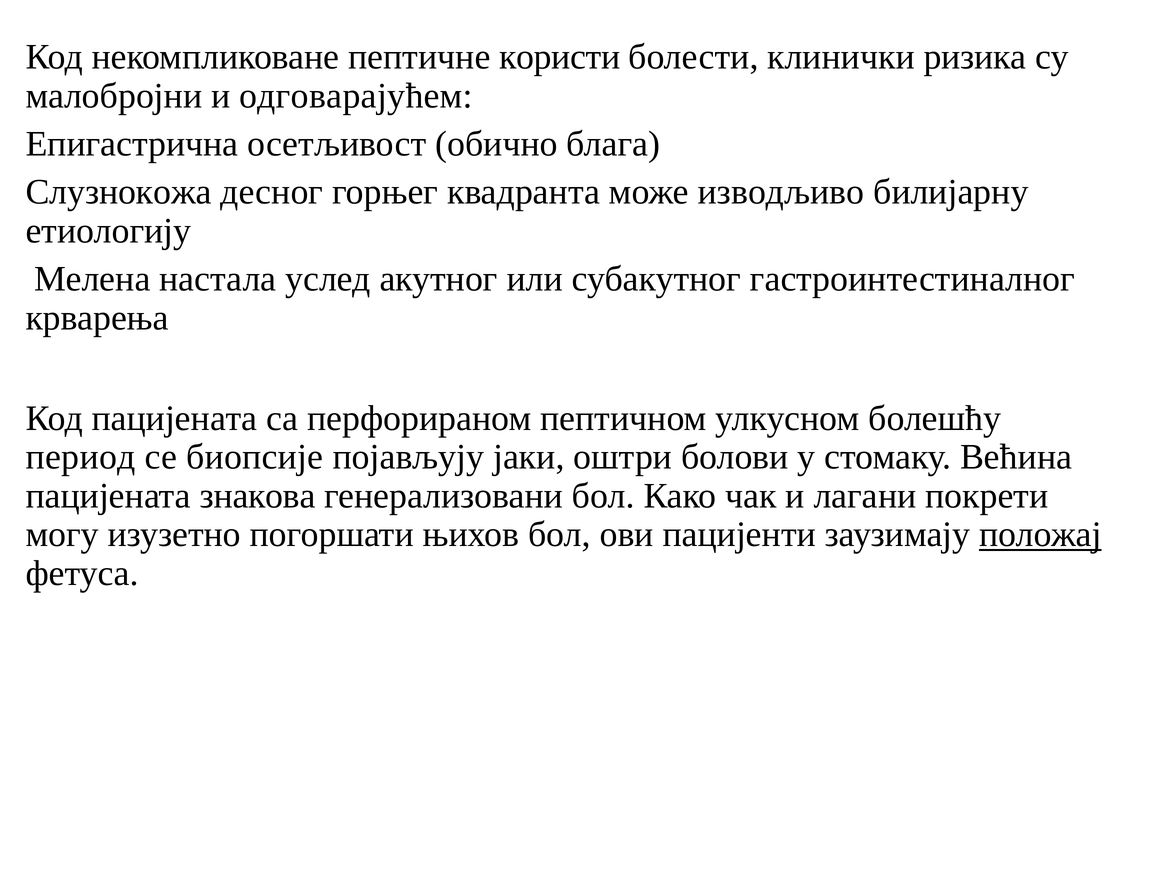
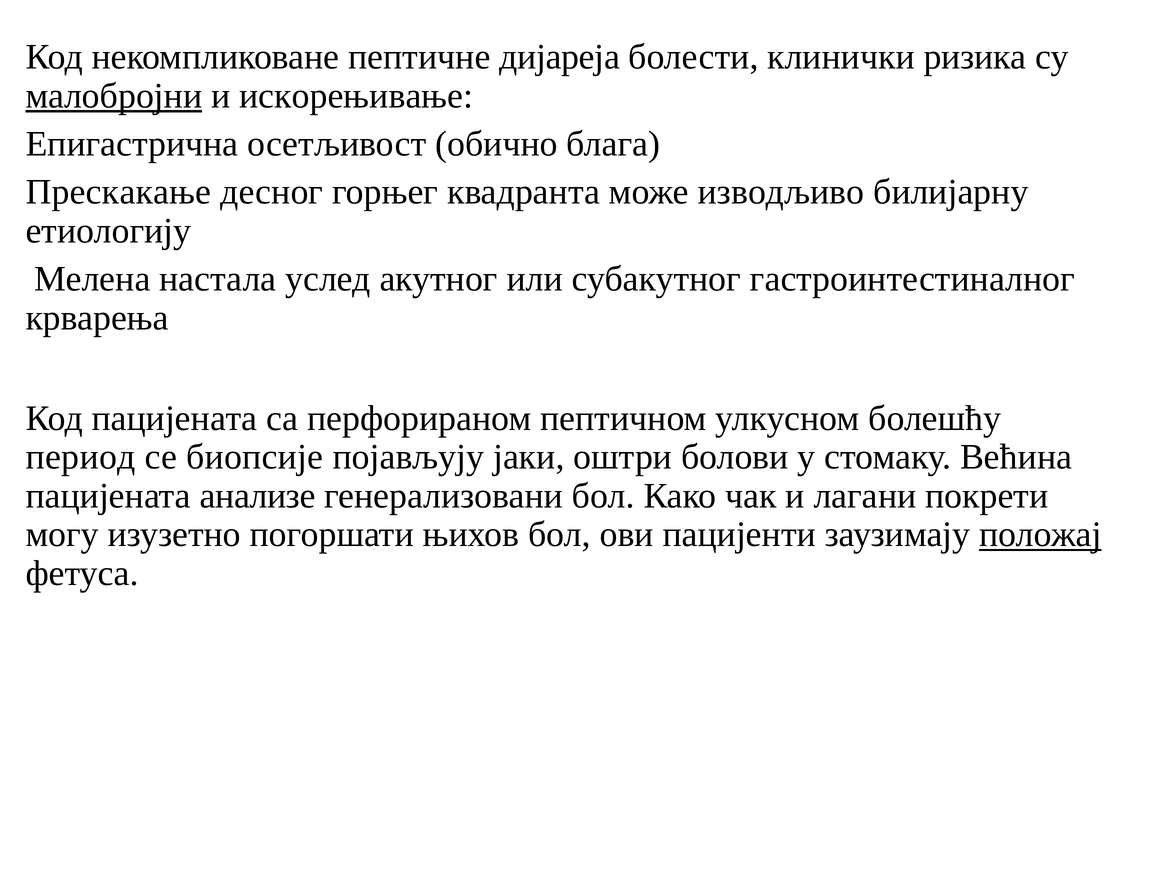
користи: користи -> дијареја
малобројни underline: none -> present
одговарајућем: одговарајућем -> искорењивање
Слузнокожа: Слузнокожа -> Прескакање
знакова: знакова -> анализе
